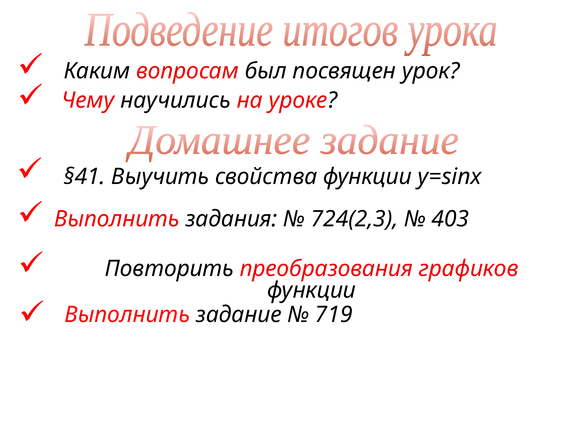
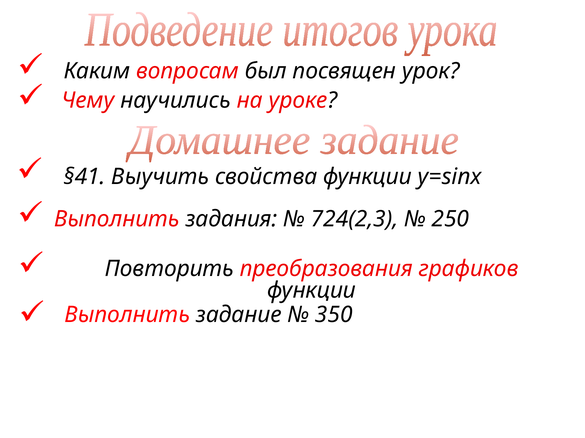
403: 403 -> 250
719: 719 -> 350
